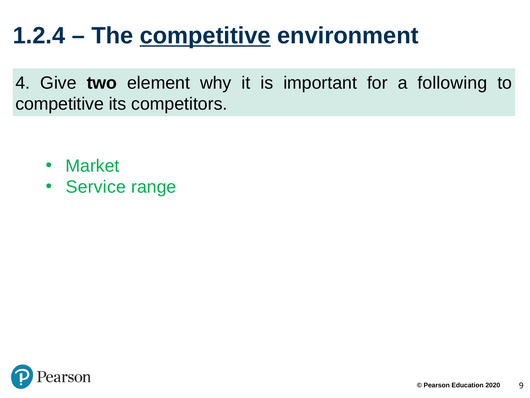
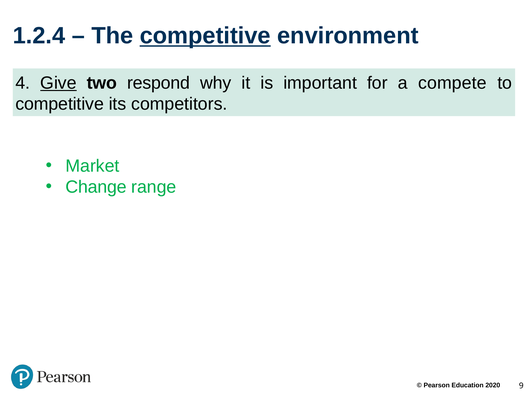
Give underline: none -> present
element: element -> respond
following: following -> compete
Service: Service -> Change
